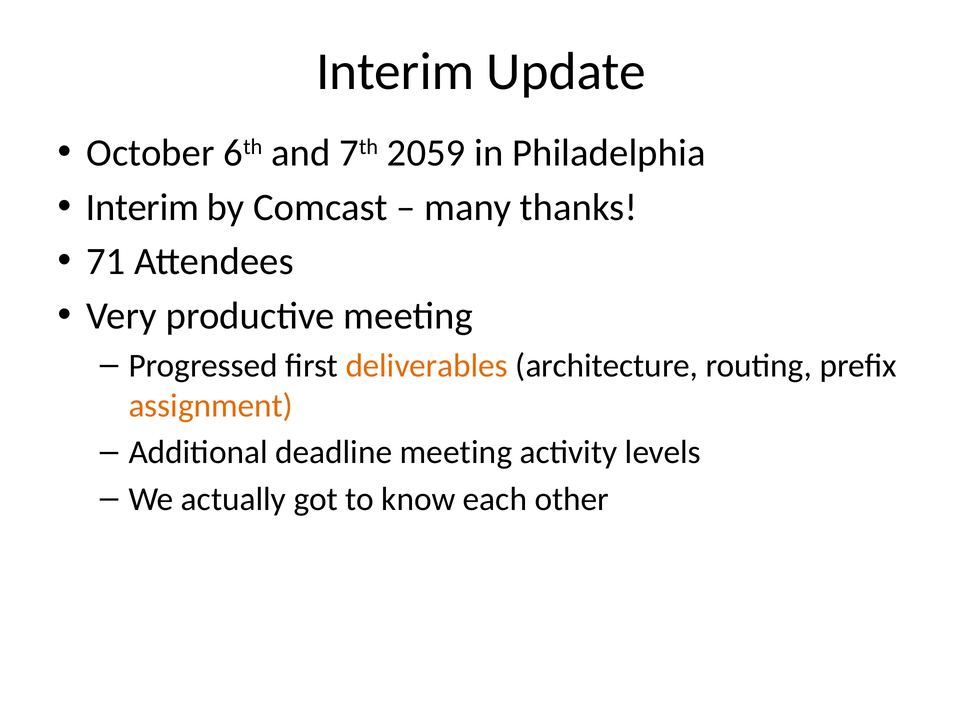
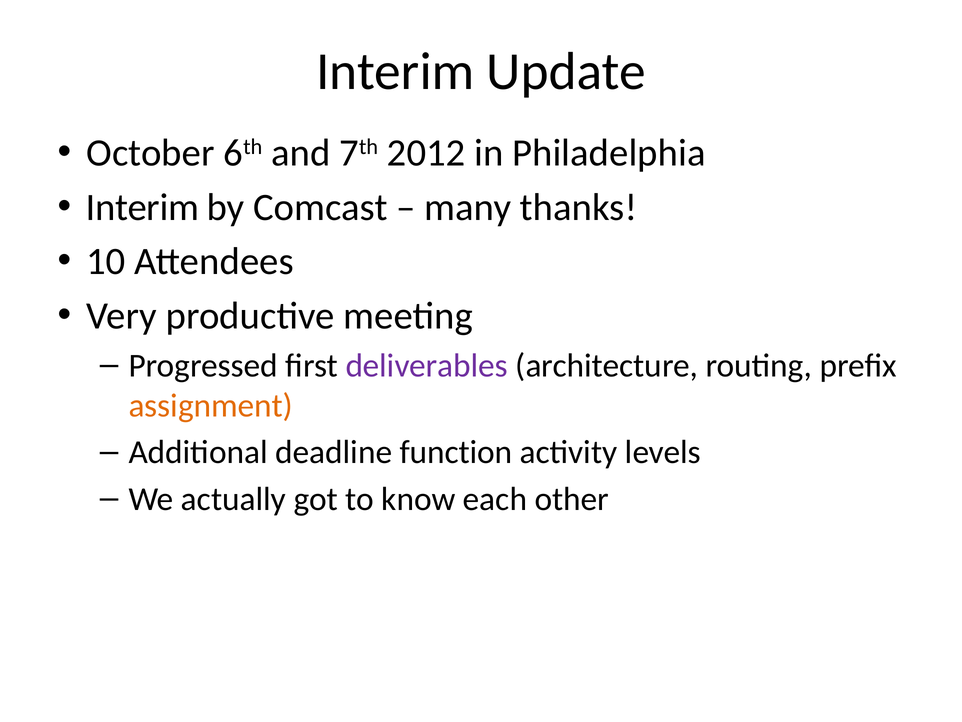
2059: 2059 -> 2012
71: 71 -> 10
deliverables colour: orange -> purple
deadline meeting: meeting -> function
